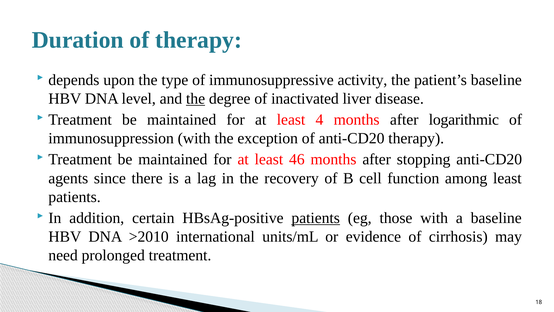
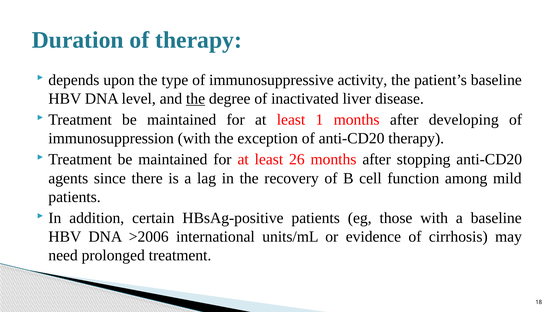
4: 4 -> 1
logarithmic: logarithmic -> developing
46: 46 -> 26
among least: least -> mild
patients at (316, 218) underline: present -> none
>2010: >2010 -> >2006
